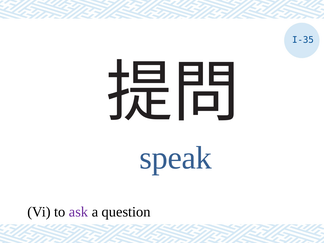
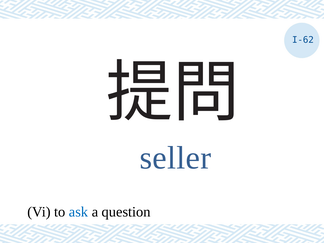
I-35: I-35 -> I-62
speak: speak -> seller
ask colour: purple -> blue
